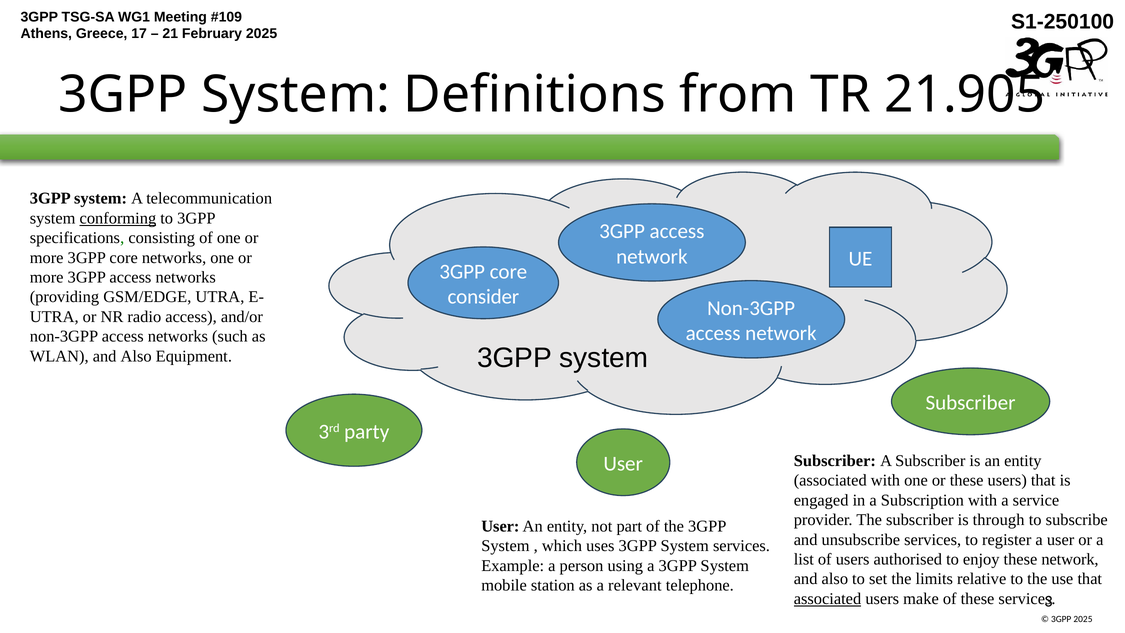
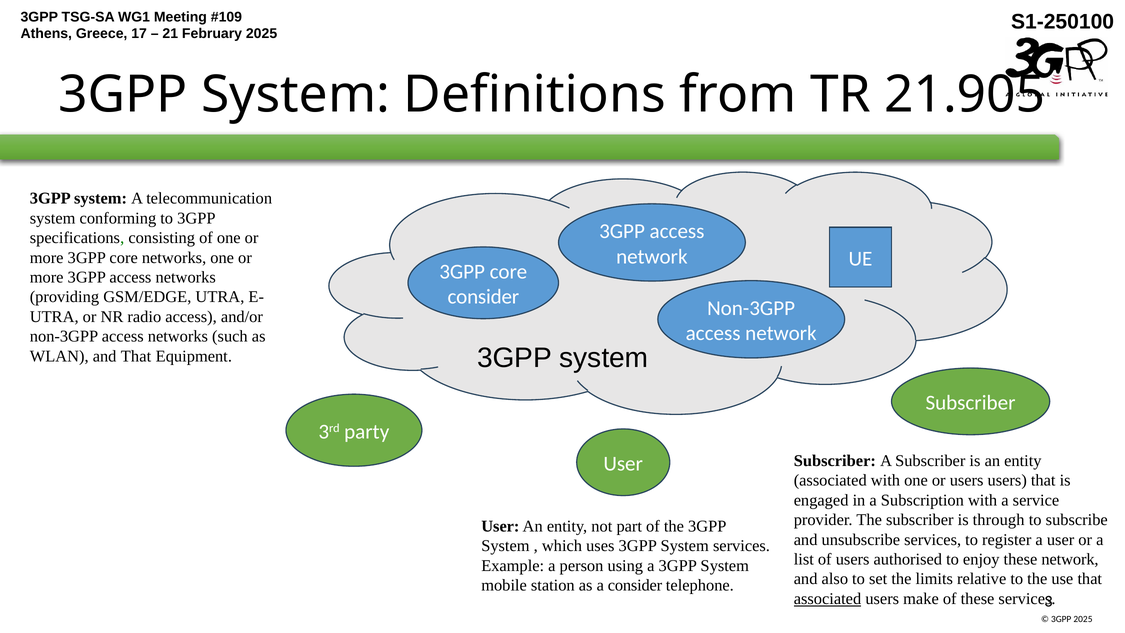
conforming underline: present -> none
WLAN and Also: Also -> That
or these: these -> users
a relevant: relevant -> consider
